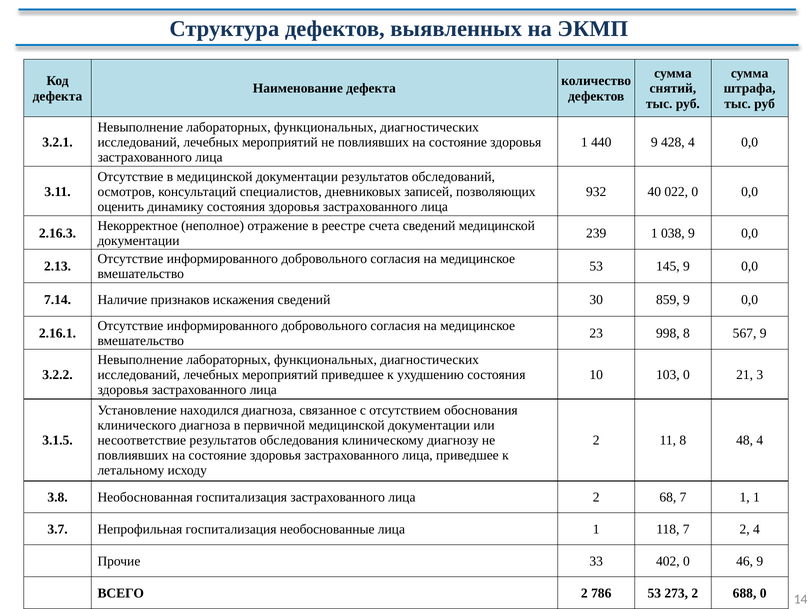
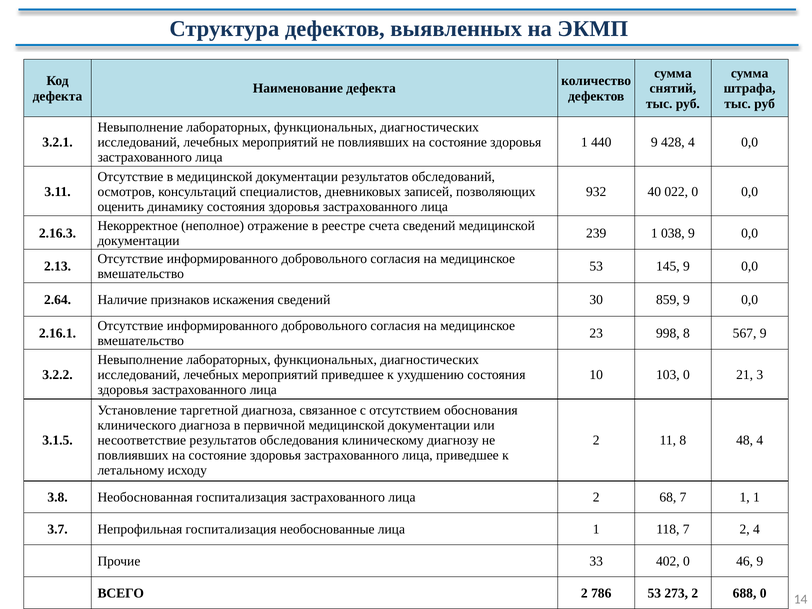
7.14: 7.14 -> 2.64
находился: находился -> таргетной
